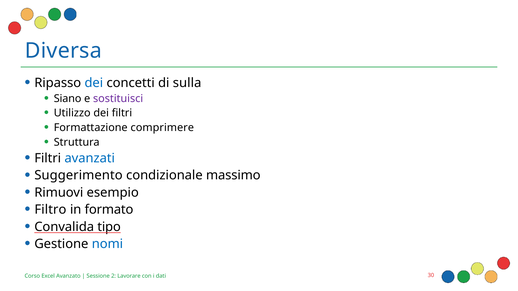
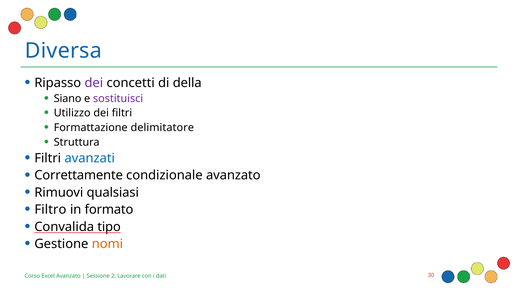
dei at (94, 83) colour: blue -> purple
sulla: sulla -> della
comprimere: comprimere -> delimitatore
Suggerimento: Suggerimento -> Correttamente
condizionale massimo: massimo -> avanzato
esempio: esempio -> qualsiasi
nomi colour: blue -> orange
